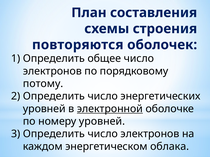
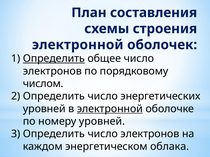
повторяются at (78, 45): повторяются -> электронной
Определить at (54, 59) underline: none -> present
потому: потому -> числом
